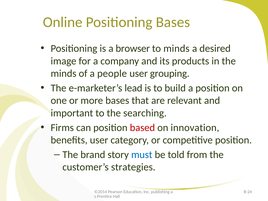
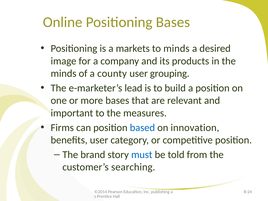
browser: browser -> markets
people: people -> county
searching: searching -> measures
based colour: red -> blue
strategies: strategies -> searching
